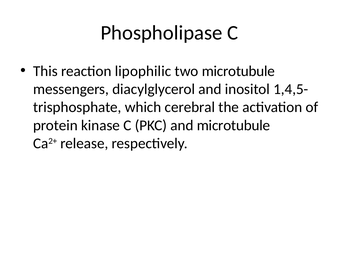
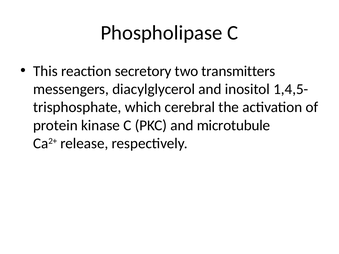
lipophilic: lipophilic -> secretory
two microtubule: microtubule -> transmitters
